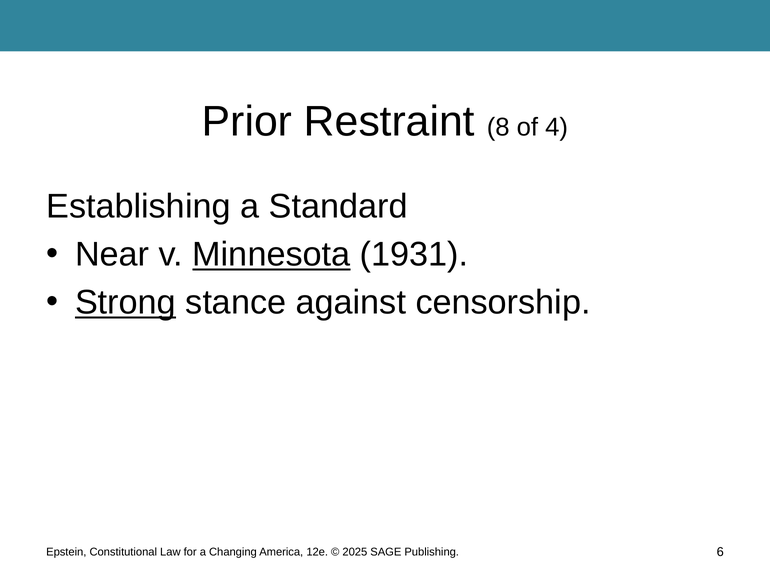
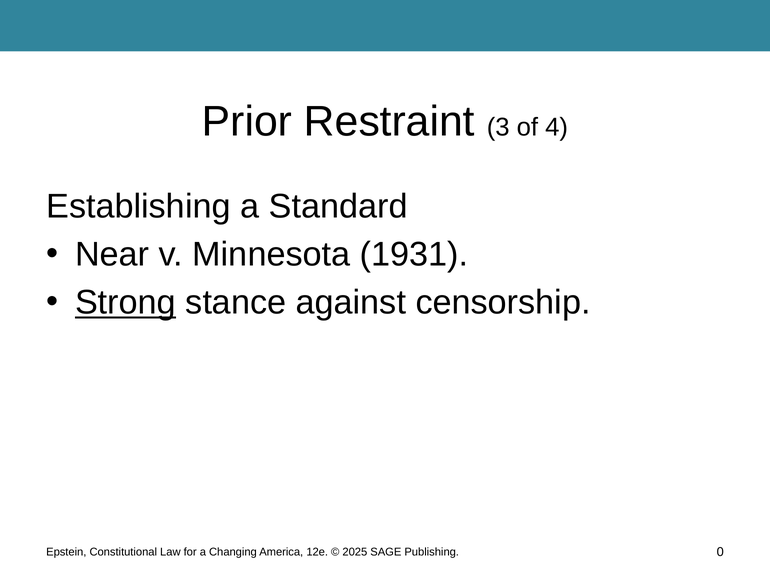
8: 8 -> 3
Minnesota underline: present -> none
6: 6 -> 0
